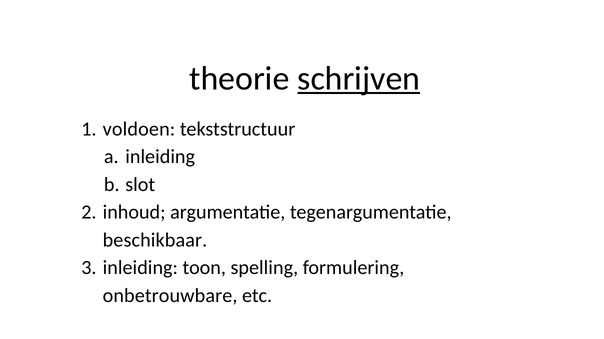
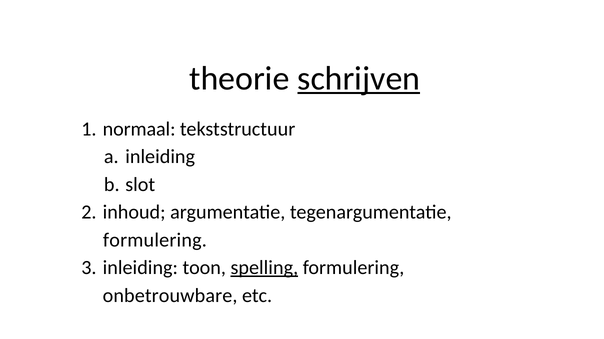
voldoen: voldoen -> normaal
beschikbaar at (155, 240): beschikbaar -> formulering
spelling underline: none -> present
